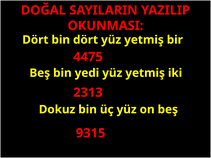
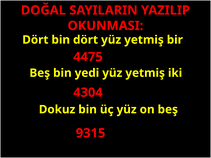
2313: 2313 -> 4304
